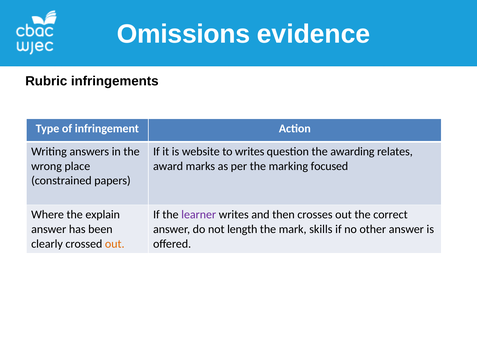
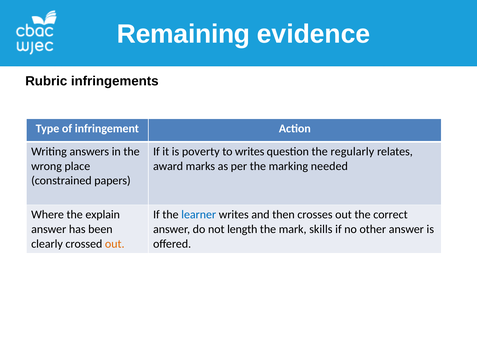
Omissions: Omissions -> Remaining
website: website -> poverty
awarding: awarding -> regularly
focused: focused -> needed
learner colour: purple -> blue
